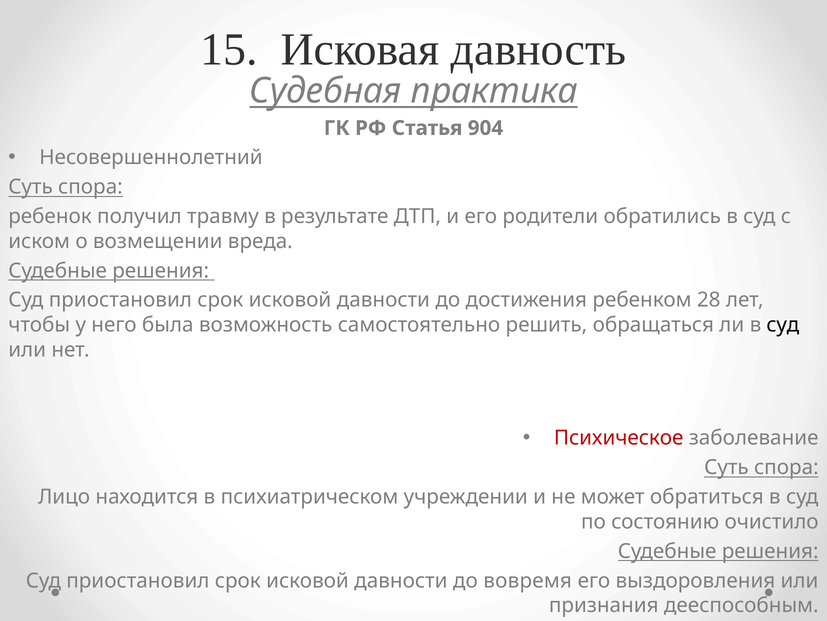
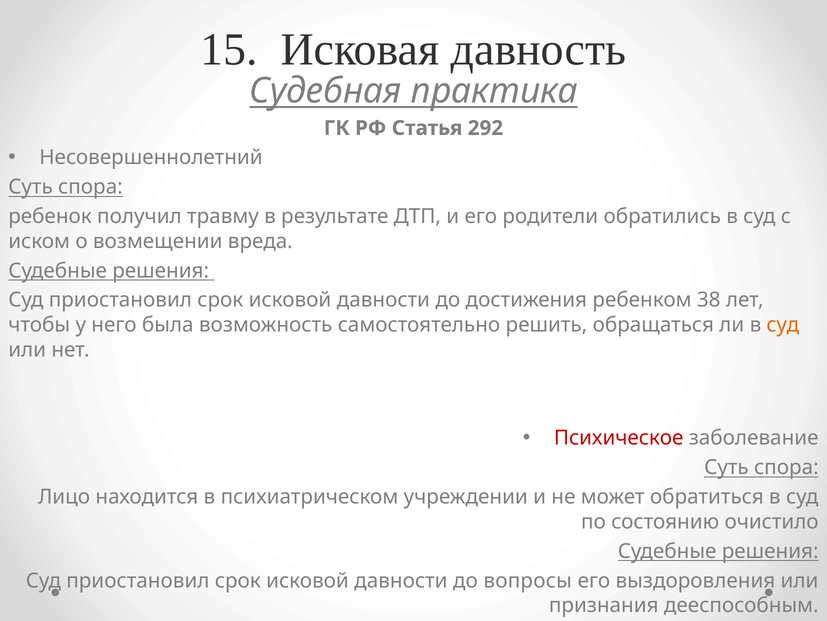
904: 904 -> 292
28: 28 -> 38
суд at (783, 325) colour: black -> orange
вовремя: вовремя -> вопросы
